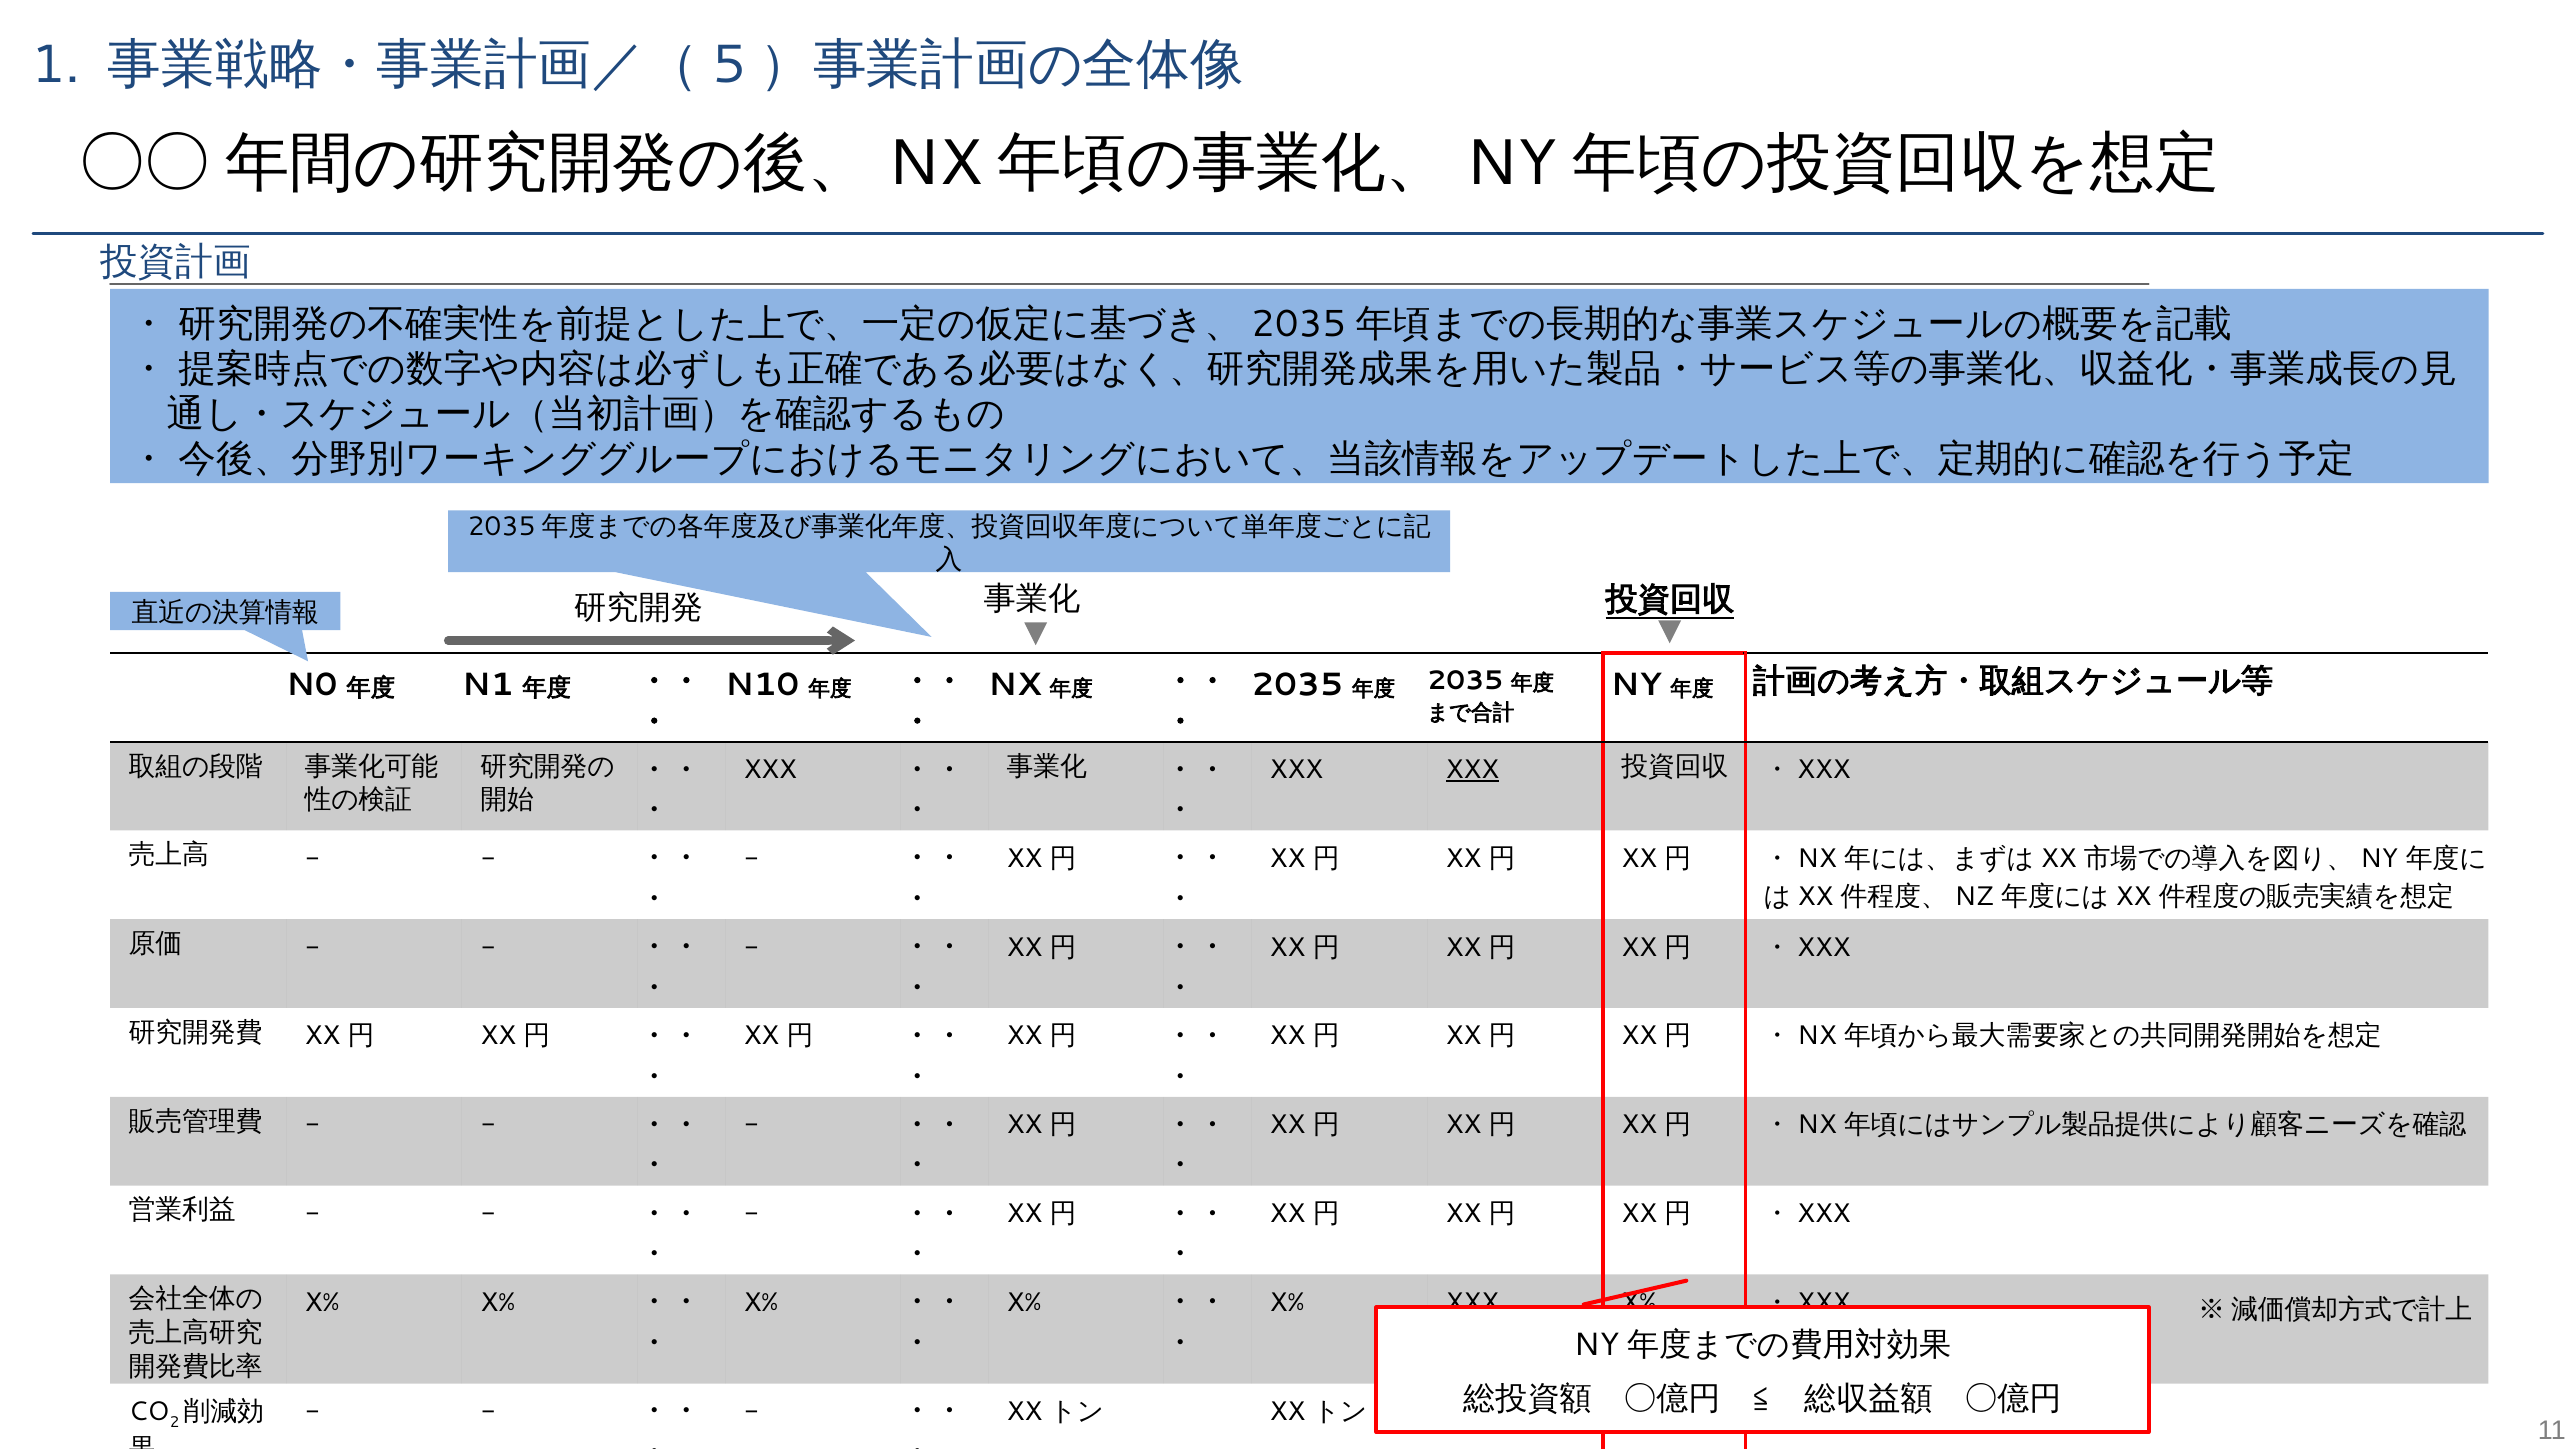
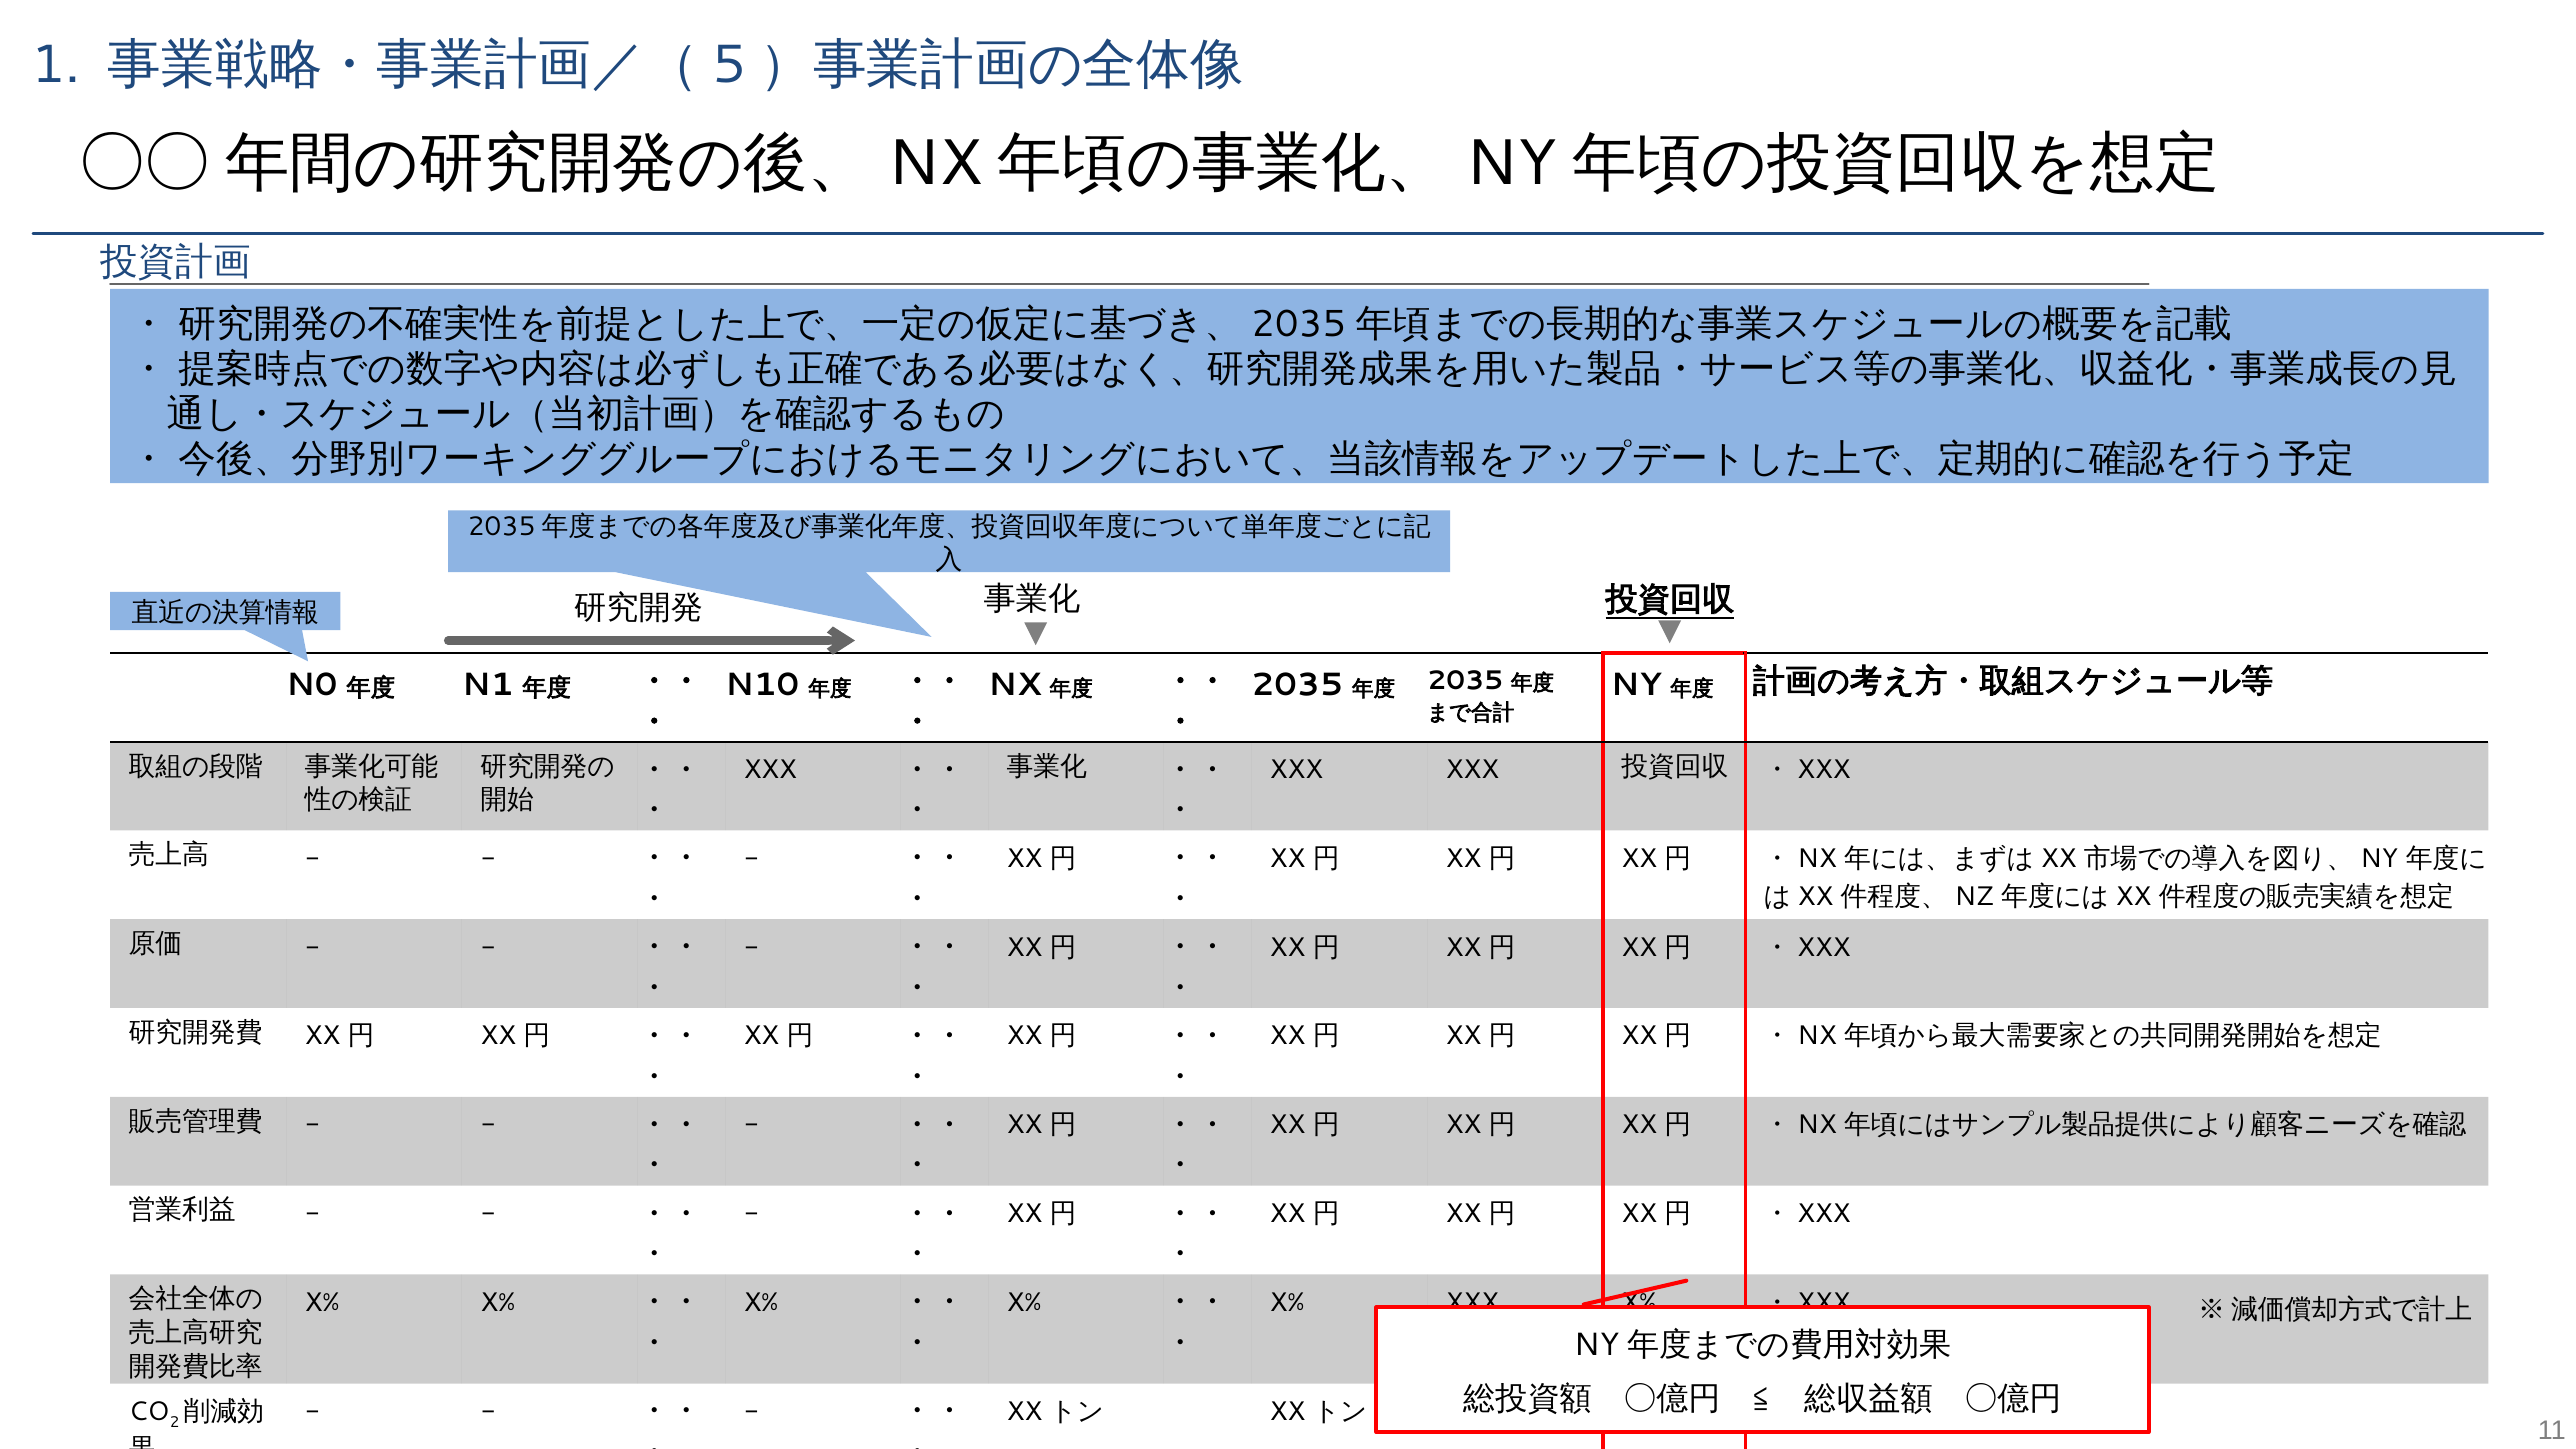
XXX at (1472, 770) underline: present -> none
